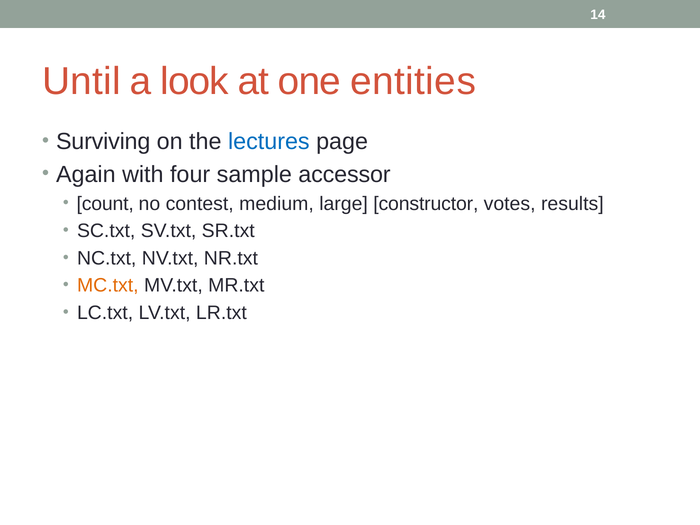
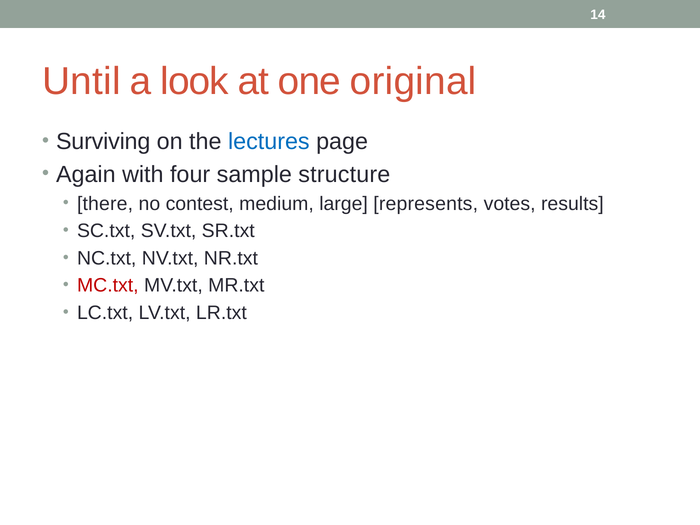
entities: entities -> original
accessor: accessor -> structure
count: count -> there
constructor: constructor -> represents
MC.txt colour: orange -> red
